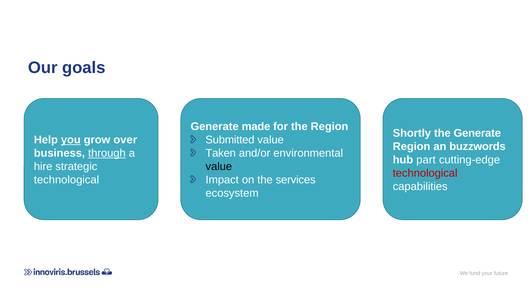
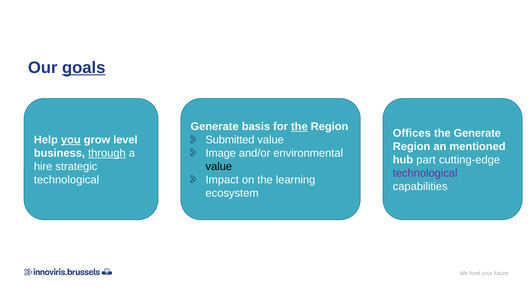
goals underline: none -> present
made: made -> basis
the at (299, 127) underline: none -> present
Shortly: Shortly -> Offices
over: over -> level
buzzwords: buzzwords -> mentioned
Taken: Taken -> Image
technological at (425, 173) colour: red -> purple
services: services -> learning
